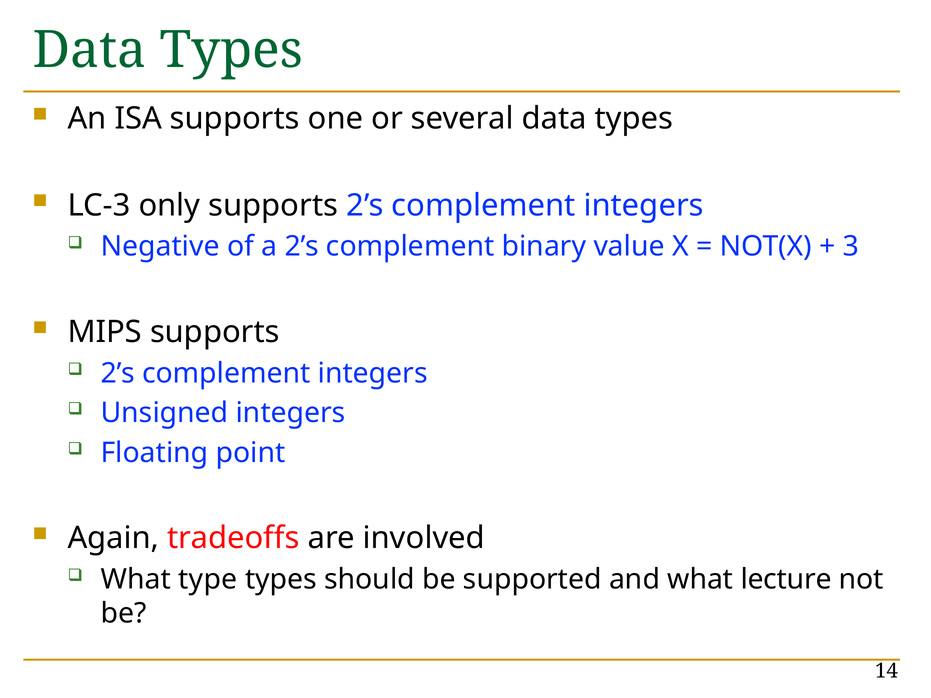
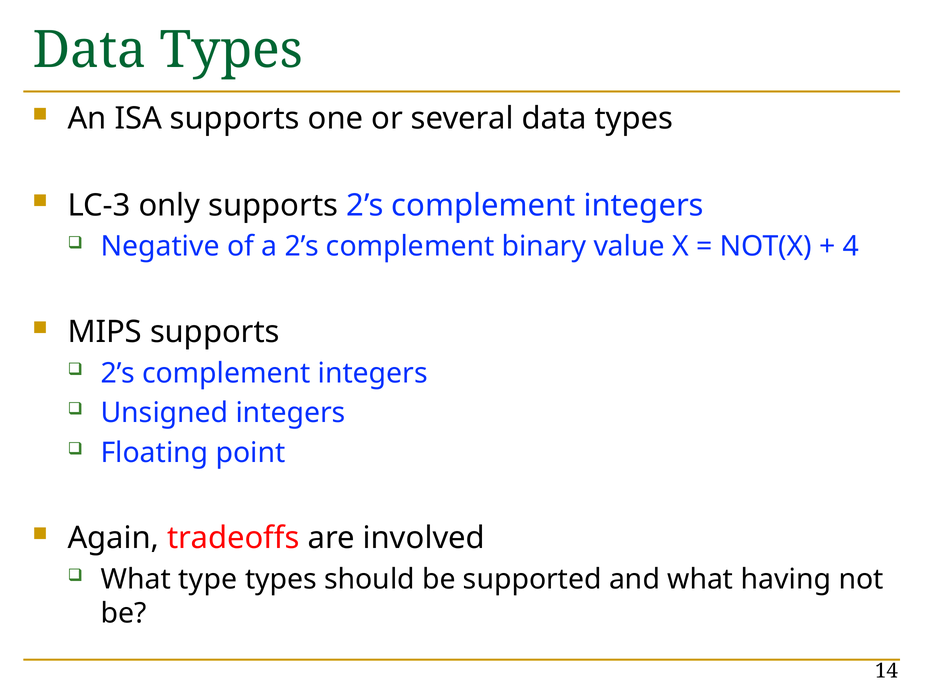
3: 3 -> 4
lecture: lecture -> having
